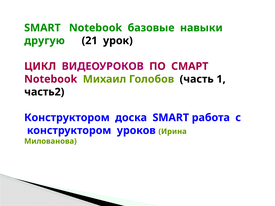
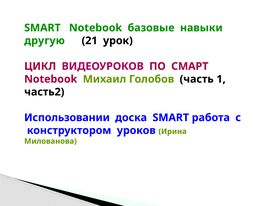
Конструктором at (67, 118): Конструктором -> Использовании
